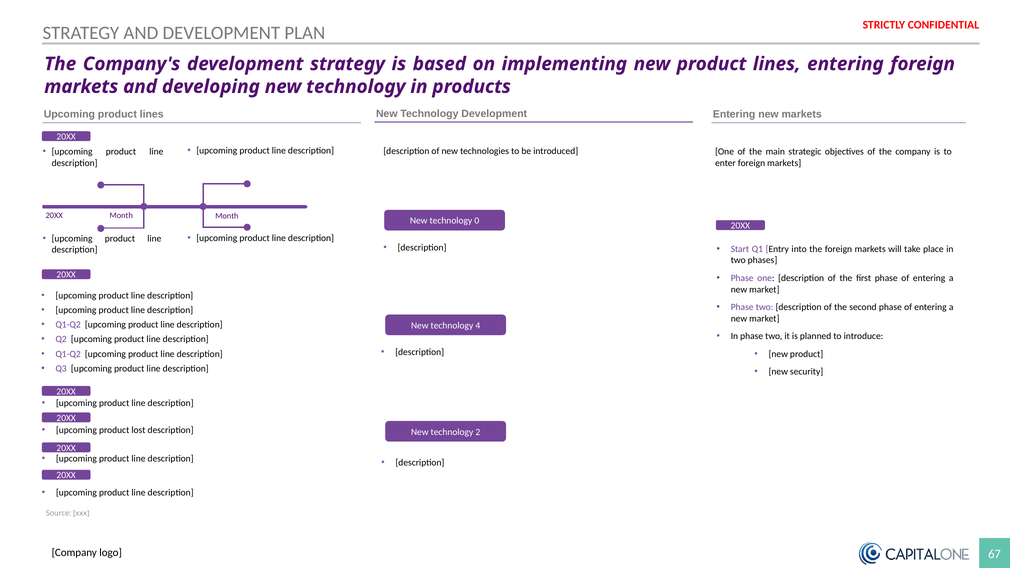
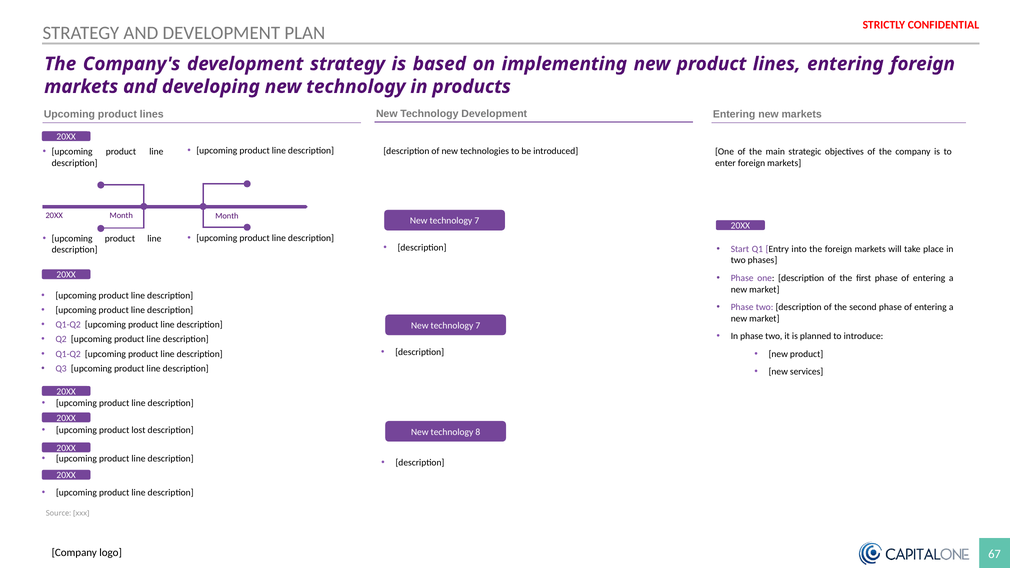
0 at (477, 221): 0 -> 7
4 at (478, 326): 4 -> 7
security: security -> services
2: 2 -> 8
